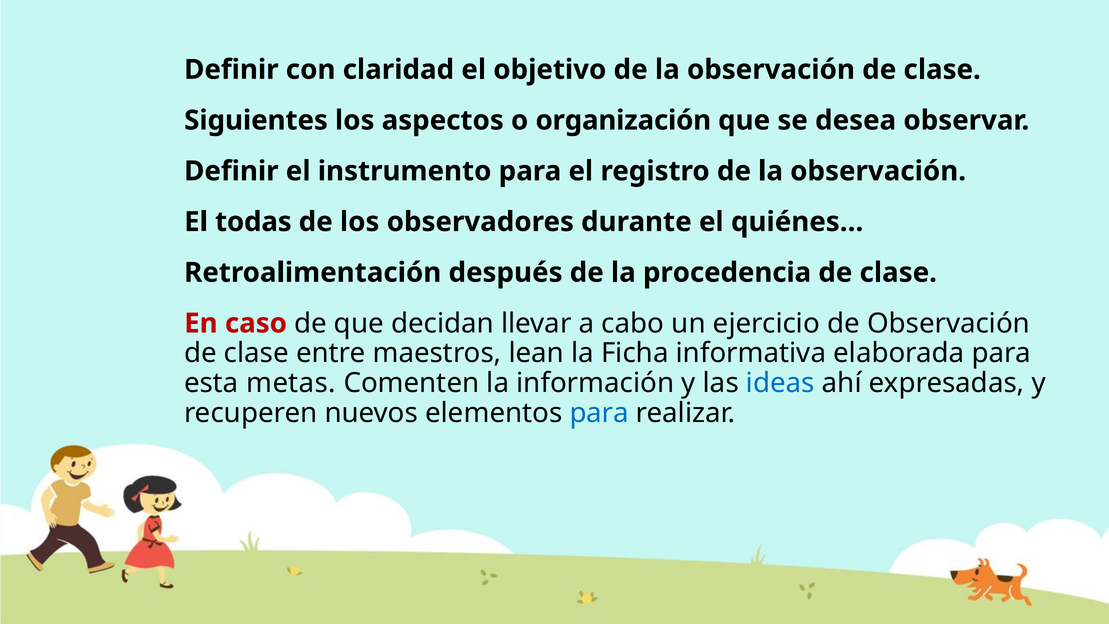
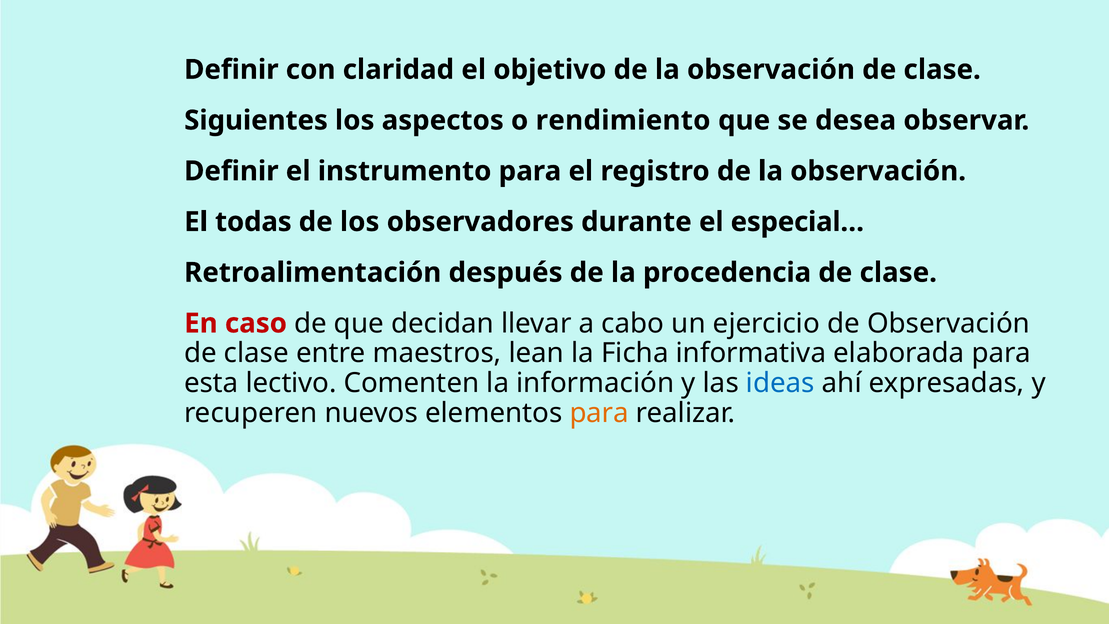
organización: organización -> rendimiento
quiénes…: quiénes… -> especial…
metas: metas -> lectivo
para at (599, 413) colour: blue -> orange
